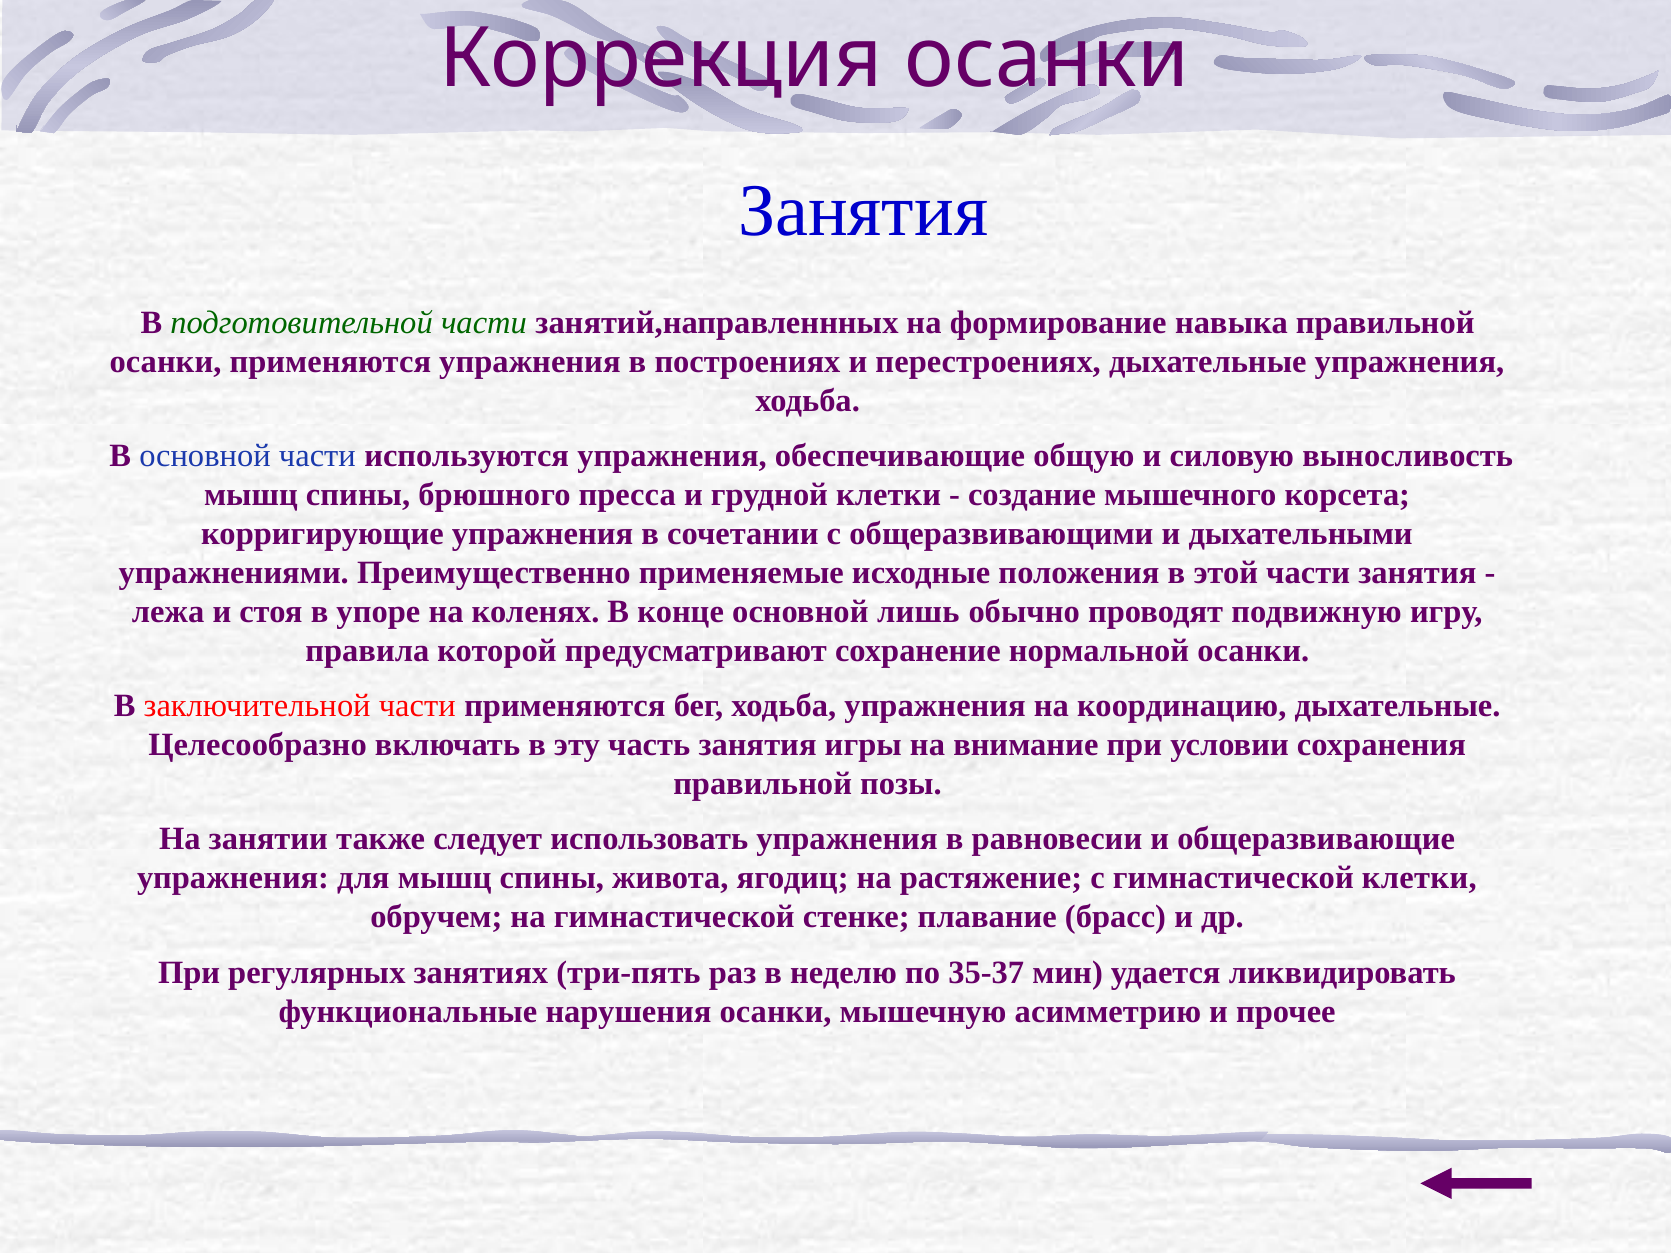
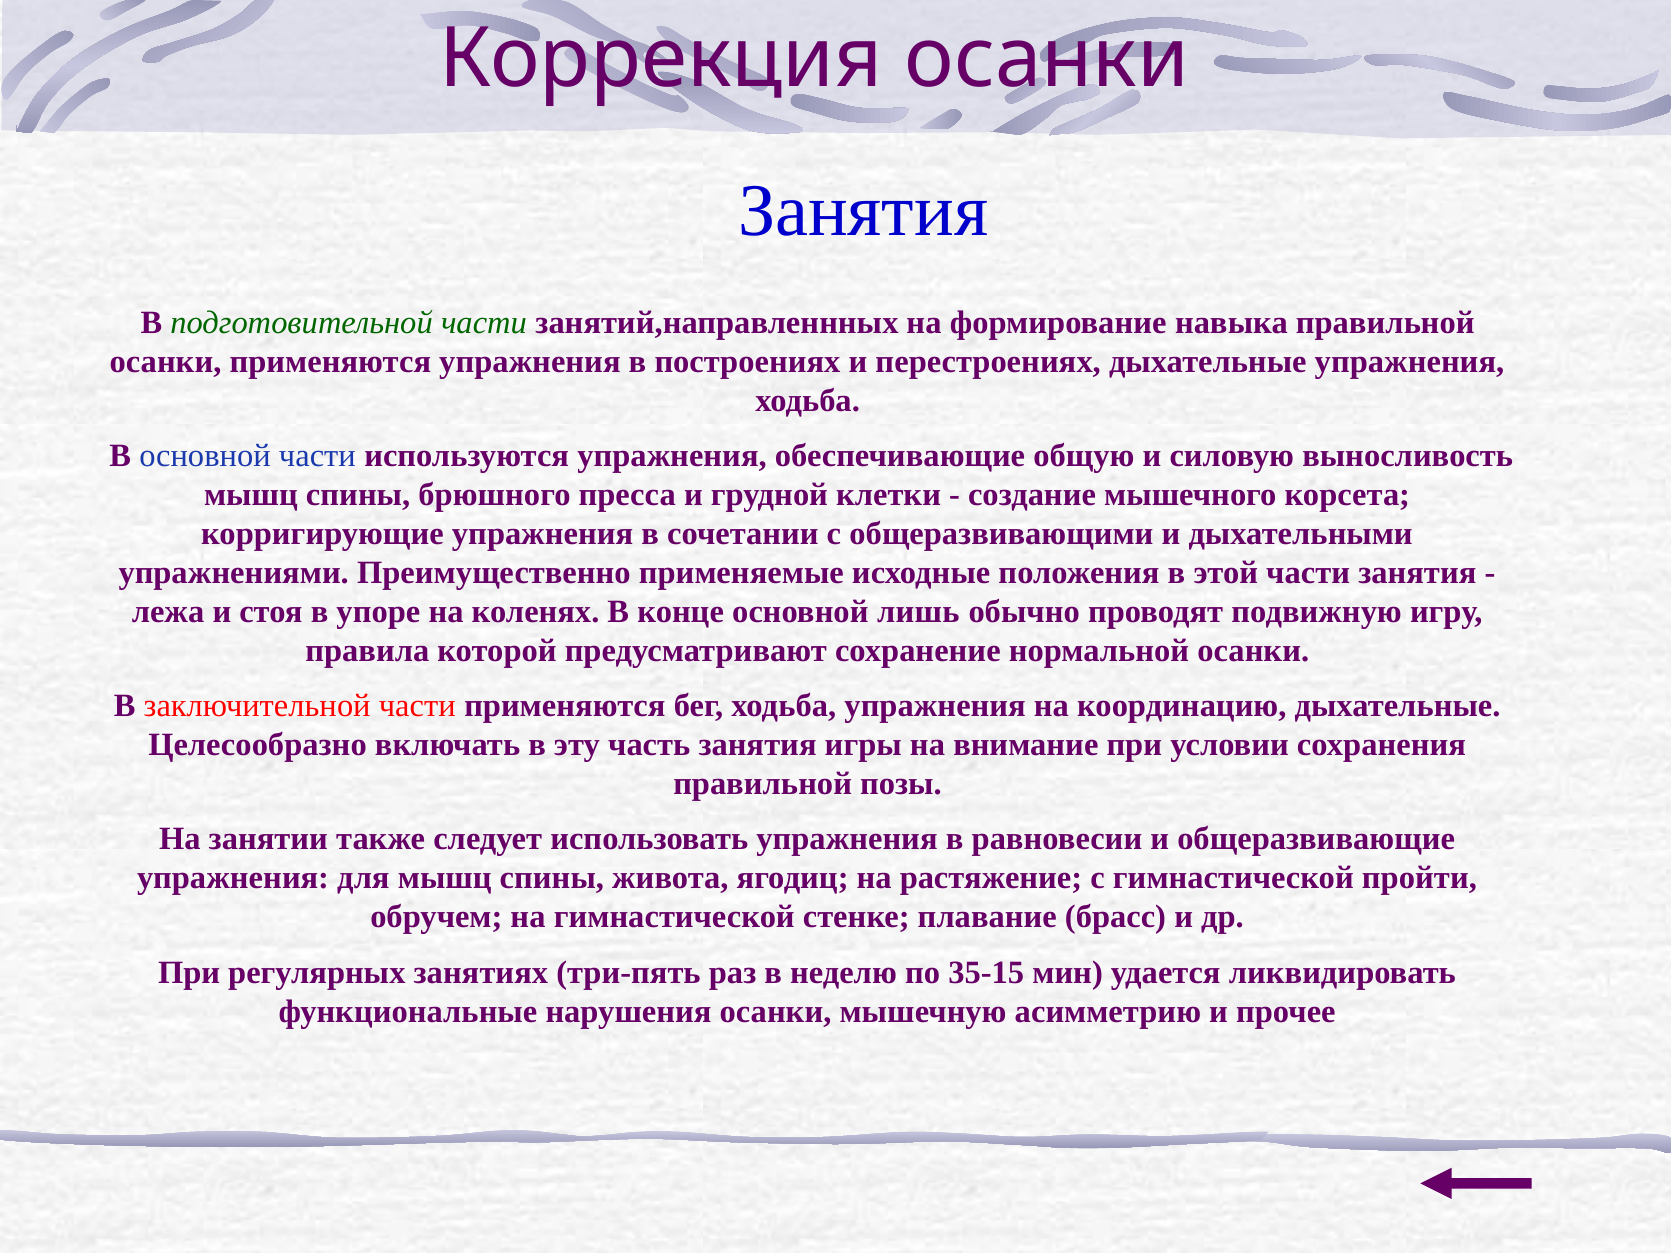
гимнастической клетки: клетки -> пройти
35-37: 35-37 -> 35-15
